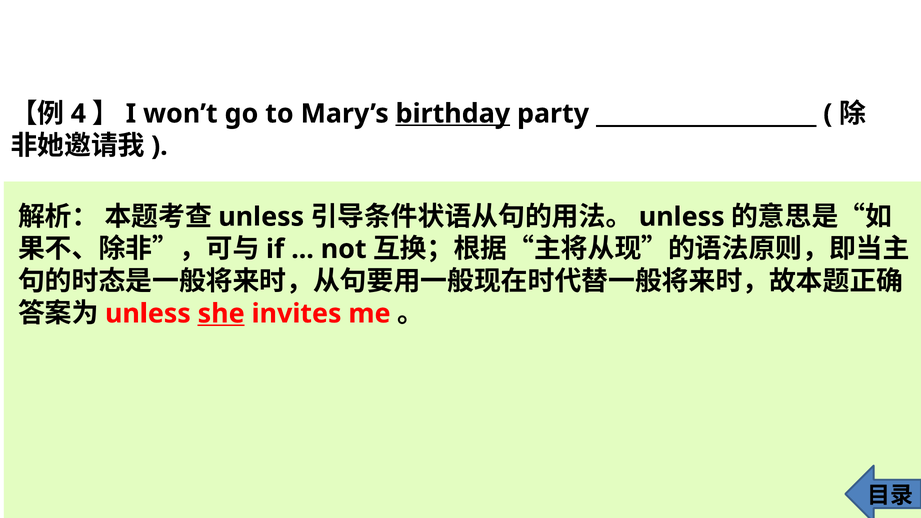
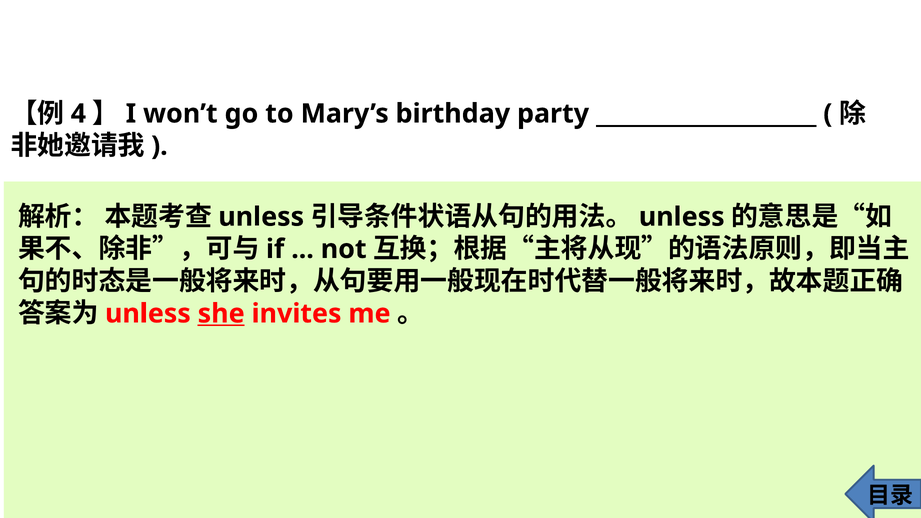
birthday underline: present -> none
